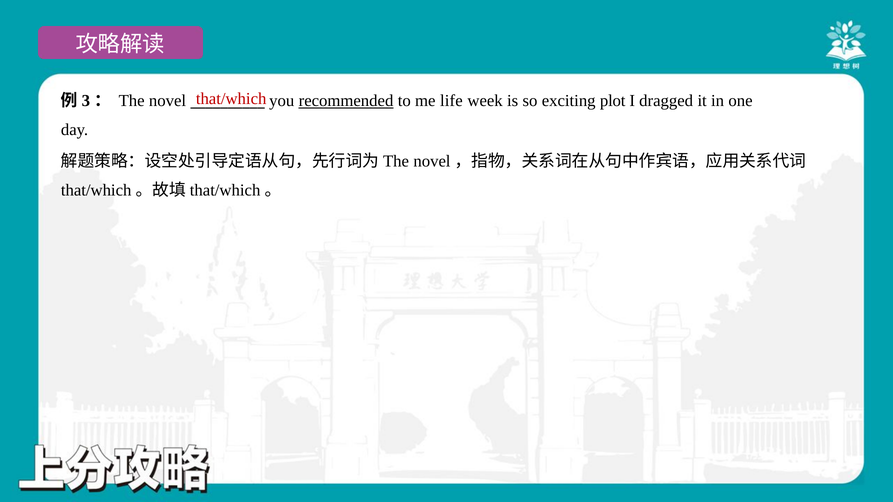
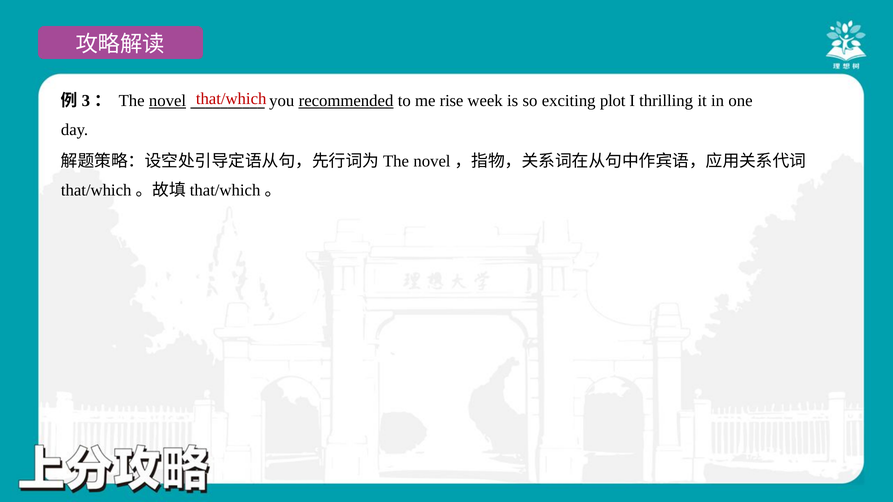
novel underline: none -> present
life: life -> rise
dragged: dragged -> thrilling
